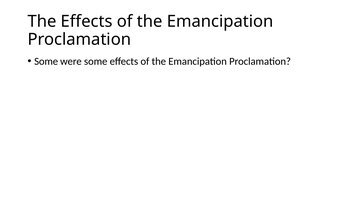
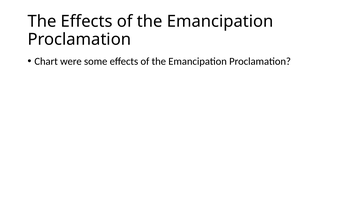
Some at (46, 61): Some -> Chart
